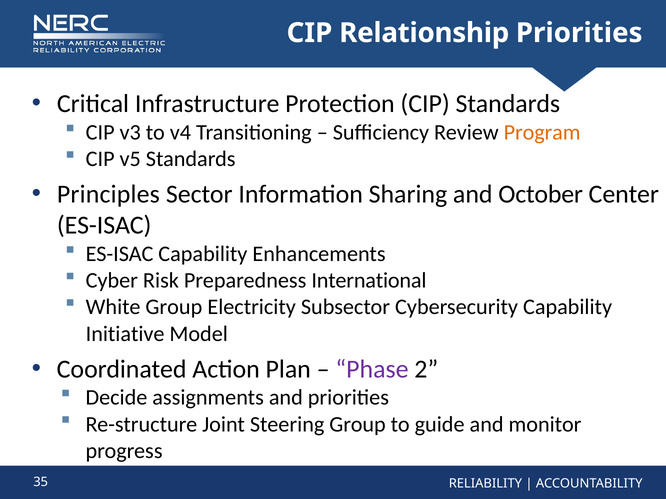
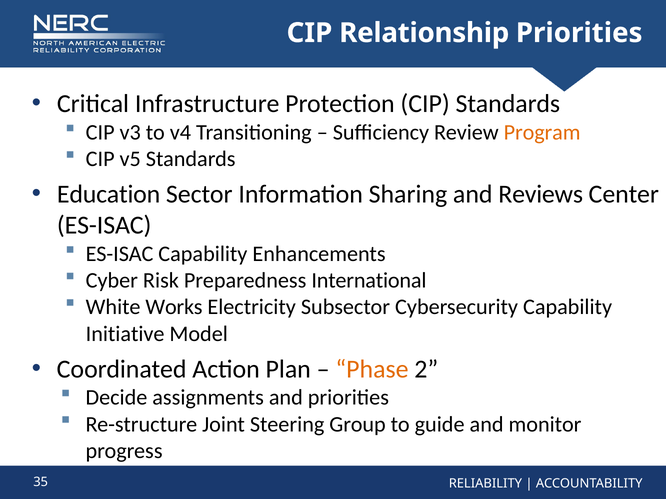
Principles: Principles -> Education
October: October -> Reviews
White Group: Group -> Works
Phase colour: purple -> orange
